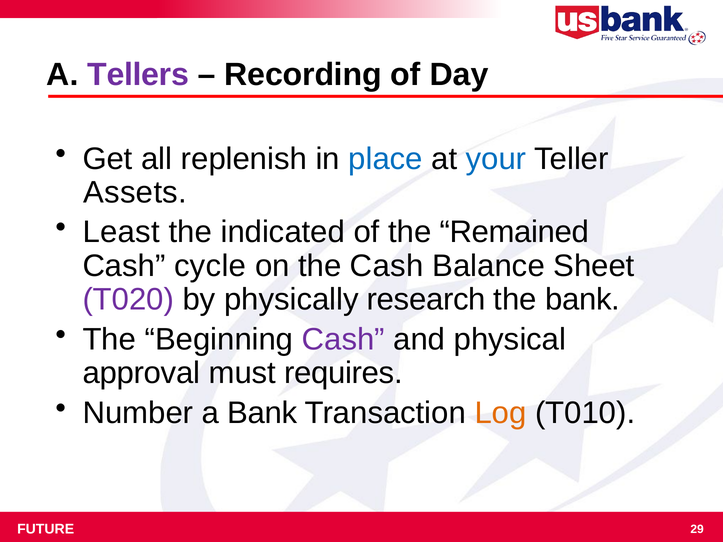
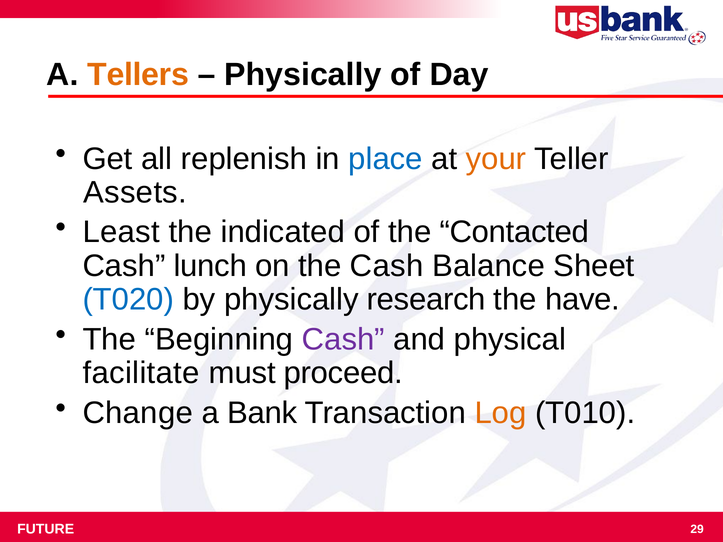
Tellers colour: purple -> orange
Recording at (303, 75): Recording -> Physically
your colour: blue -> orange
Remained: Remained -> Contacted
cycle: cycle -> lunch
T020 colour: purple -> blue
the bank: bank -> have
approval: approval -> facilitate
requires: requires -> proceed
Number: Number -> Change
